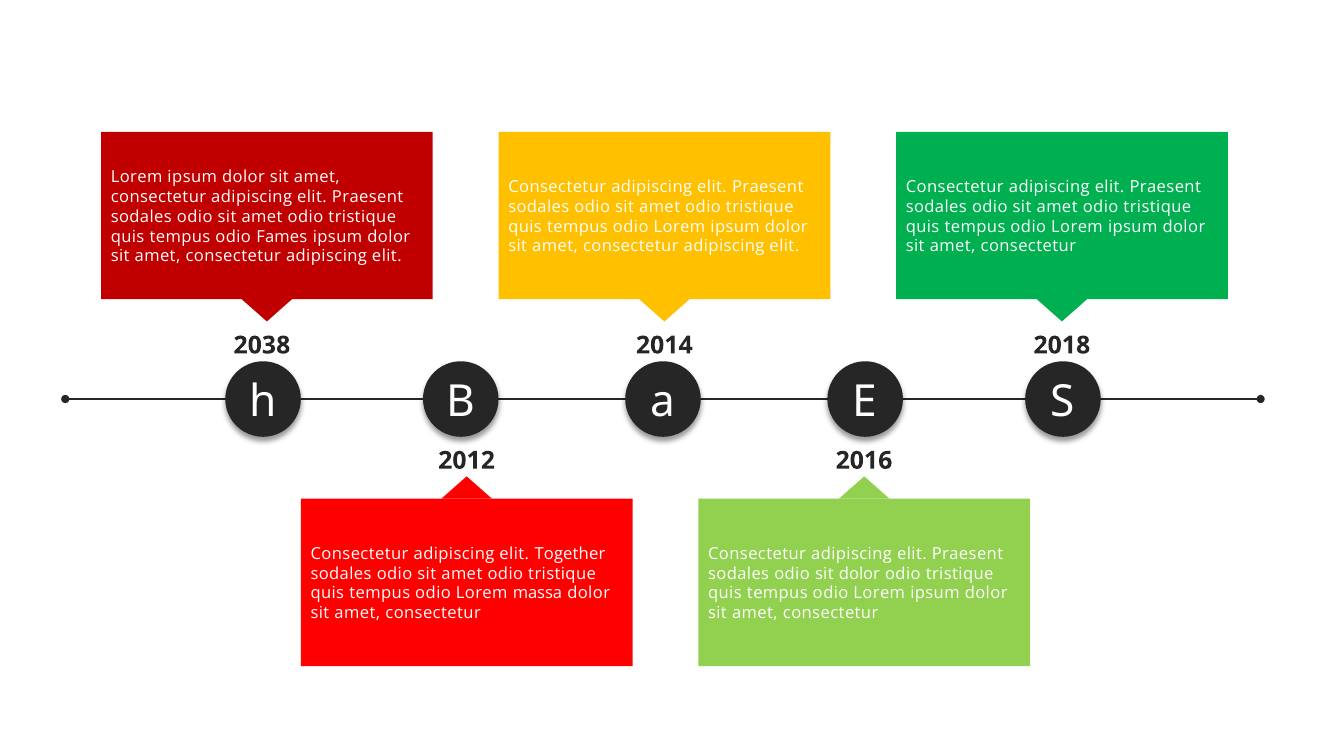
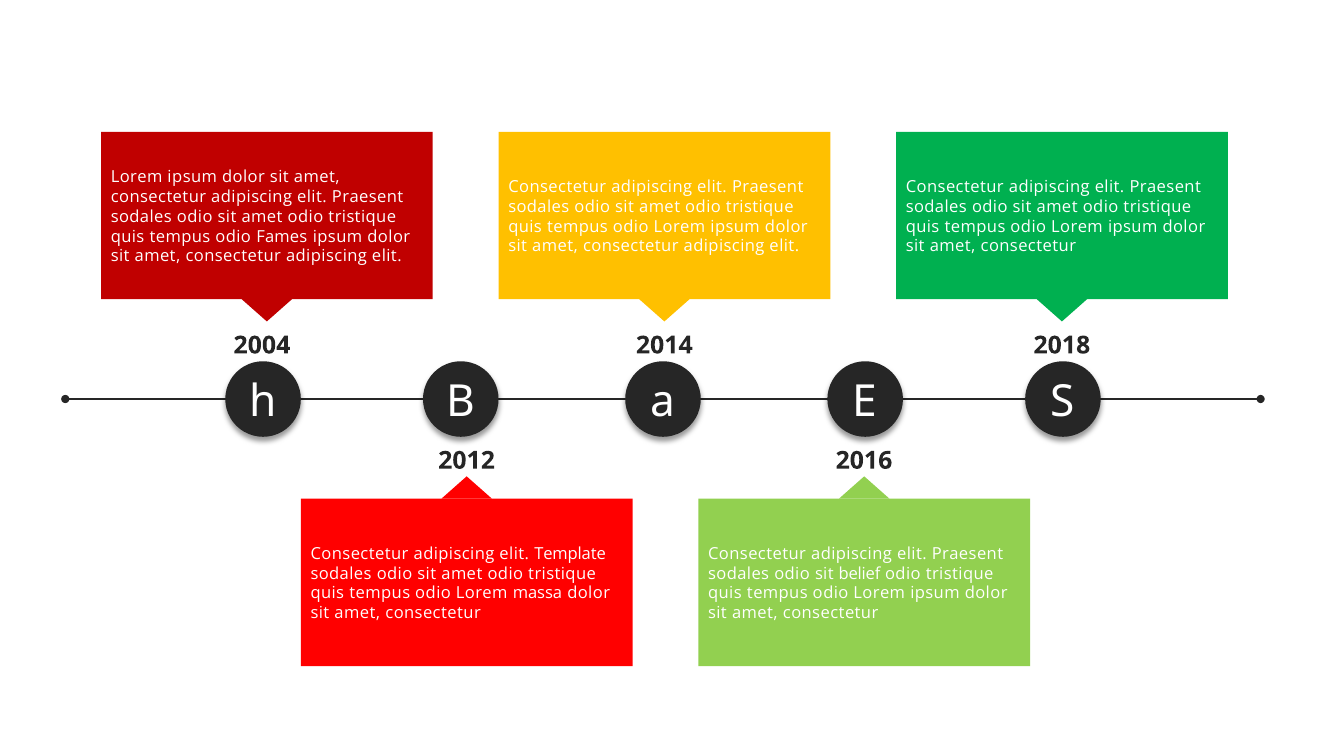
2038: 2038 -> 2004
Together: Together -> Template
sit dolor: dolor -> belief
